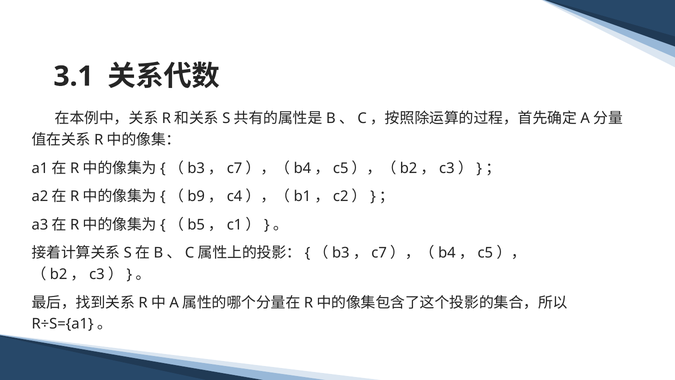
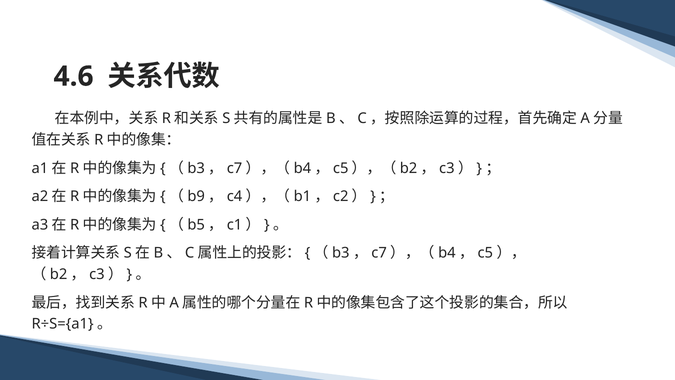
3.1: 3.1 -> 4.6
